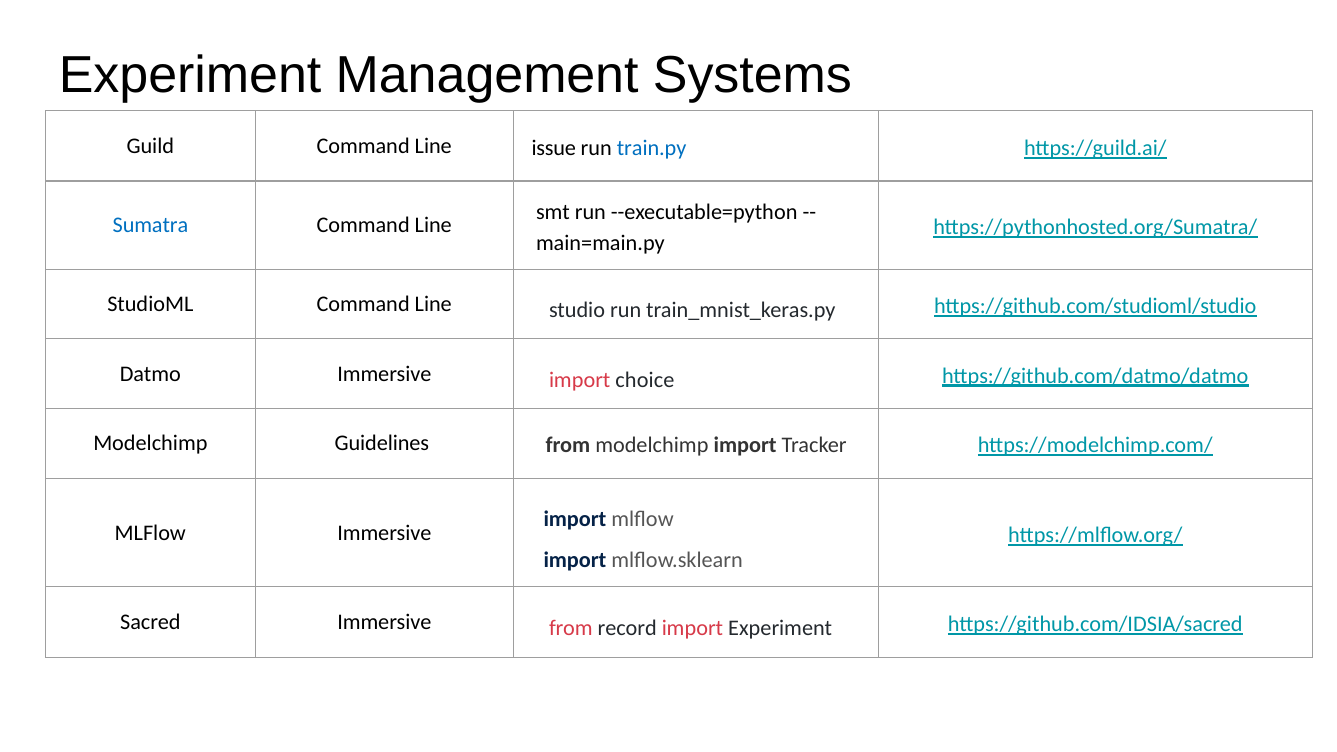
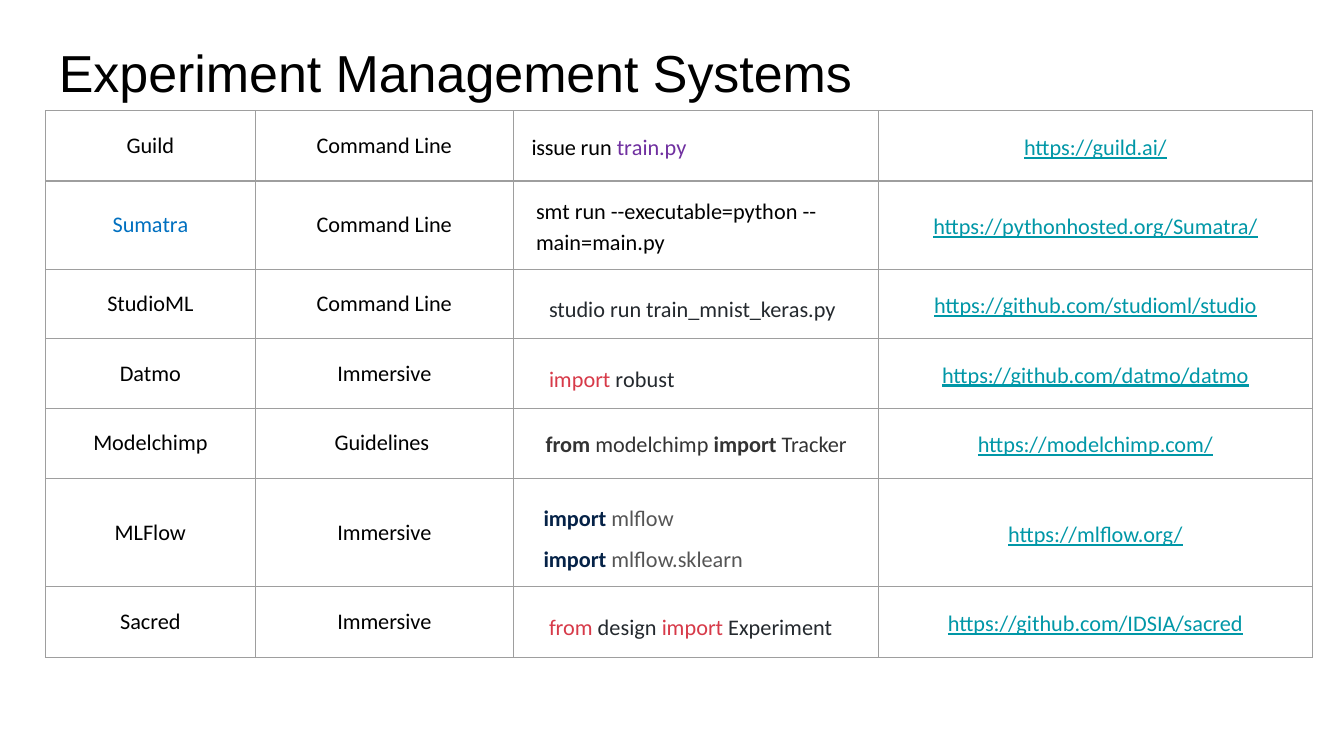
train.py colour: blue -> purple
choice: choice -> robust
record: record -> design
